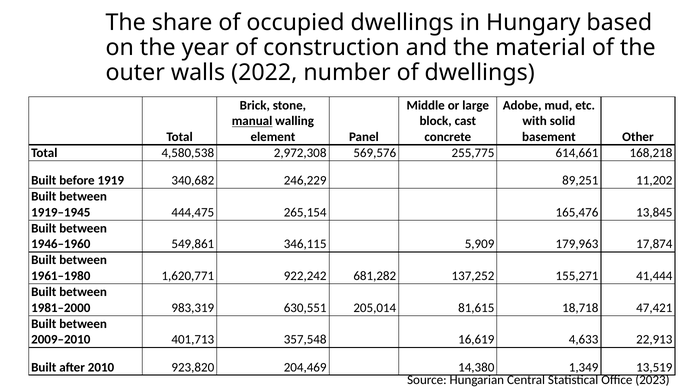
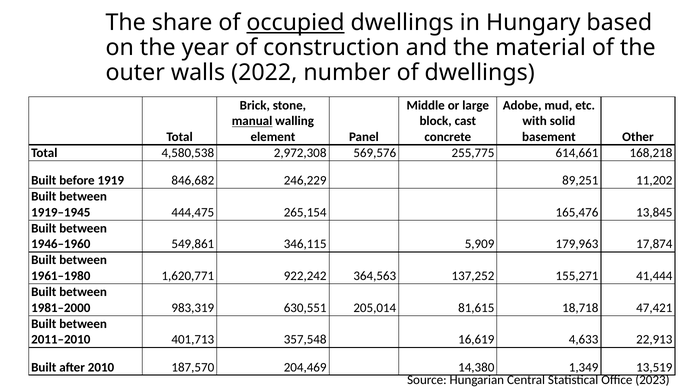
occupied underline: none -> present
340,682: 340,682 -> 846,682
681,282: 681,282 -> 364,563
2009–2010: 2009–2010 -> 2011–2010
923,820: 923,820 -> 187,570
